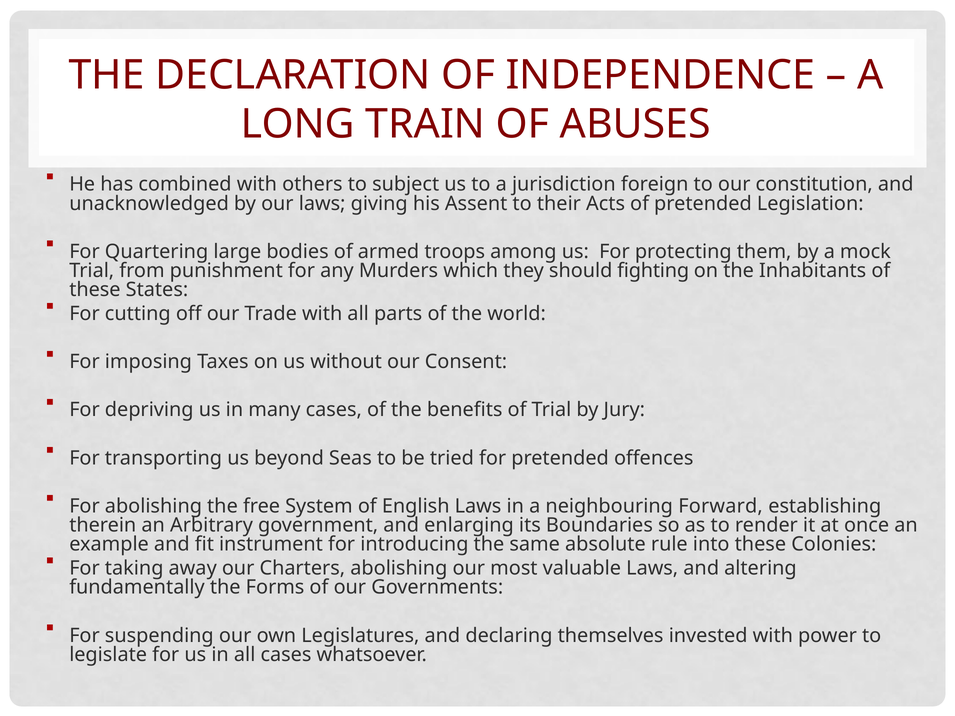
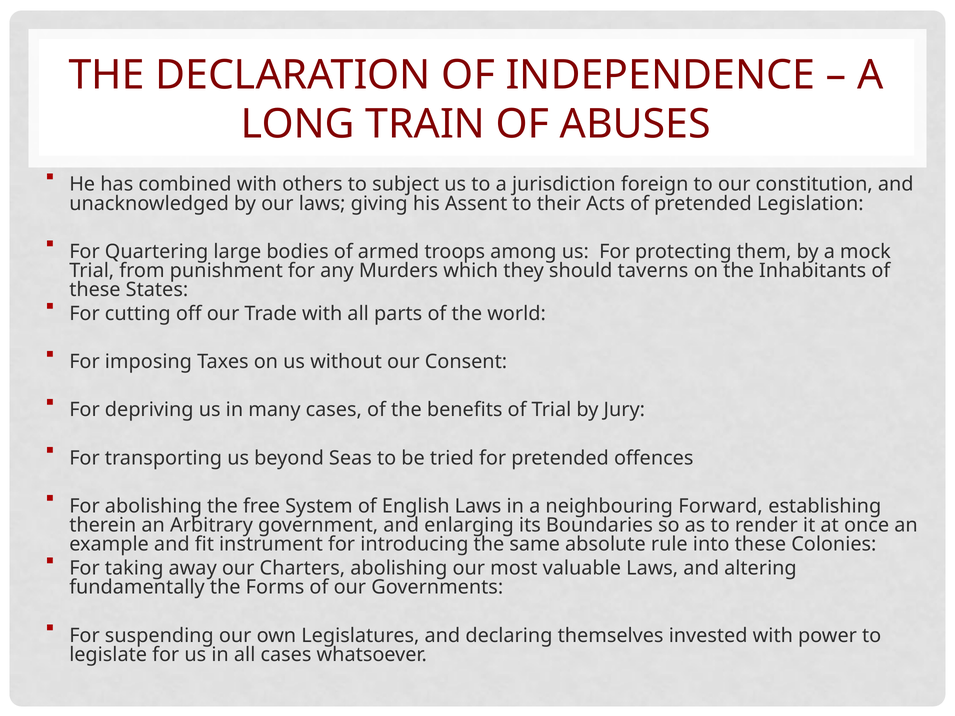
fighting: fighting -> taverns
